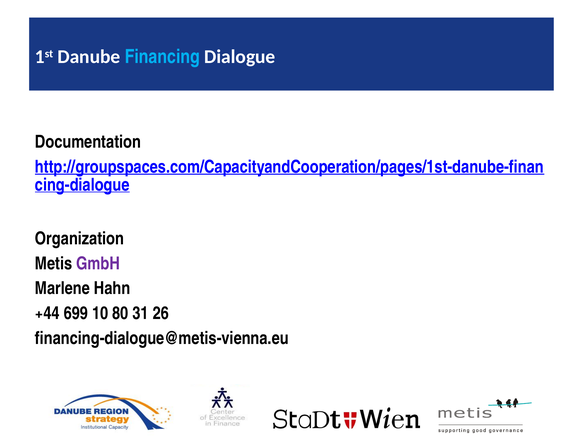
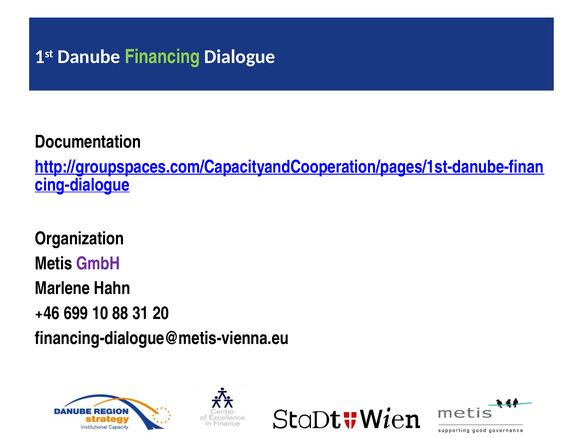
Financing colour: light blue -> light green
+44: +44 -> +46
80: 80 -> 88
26: 26 -> 20
